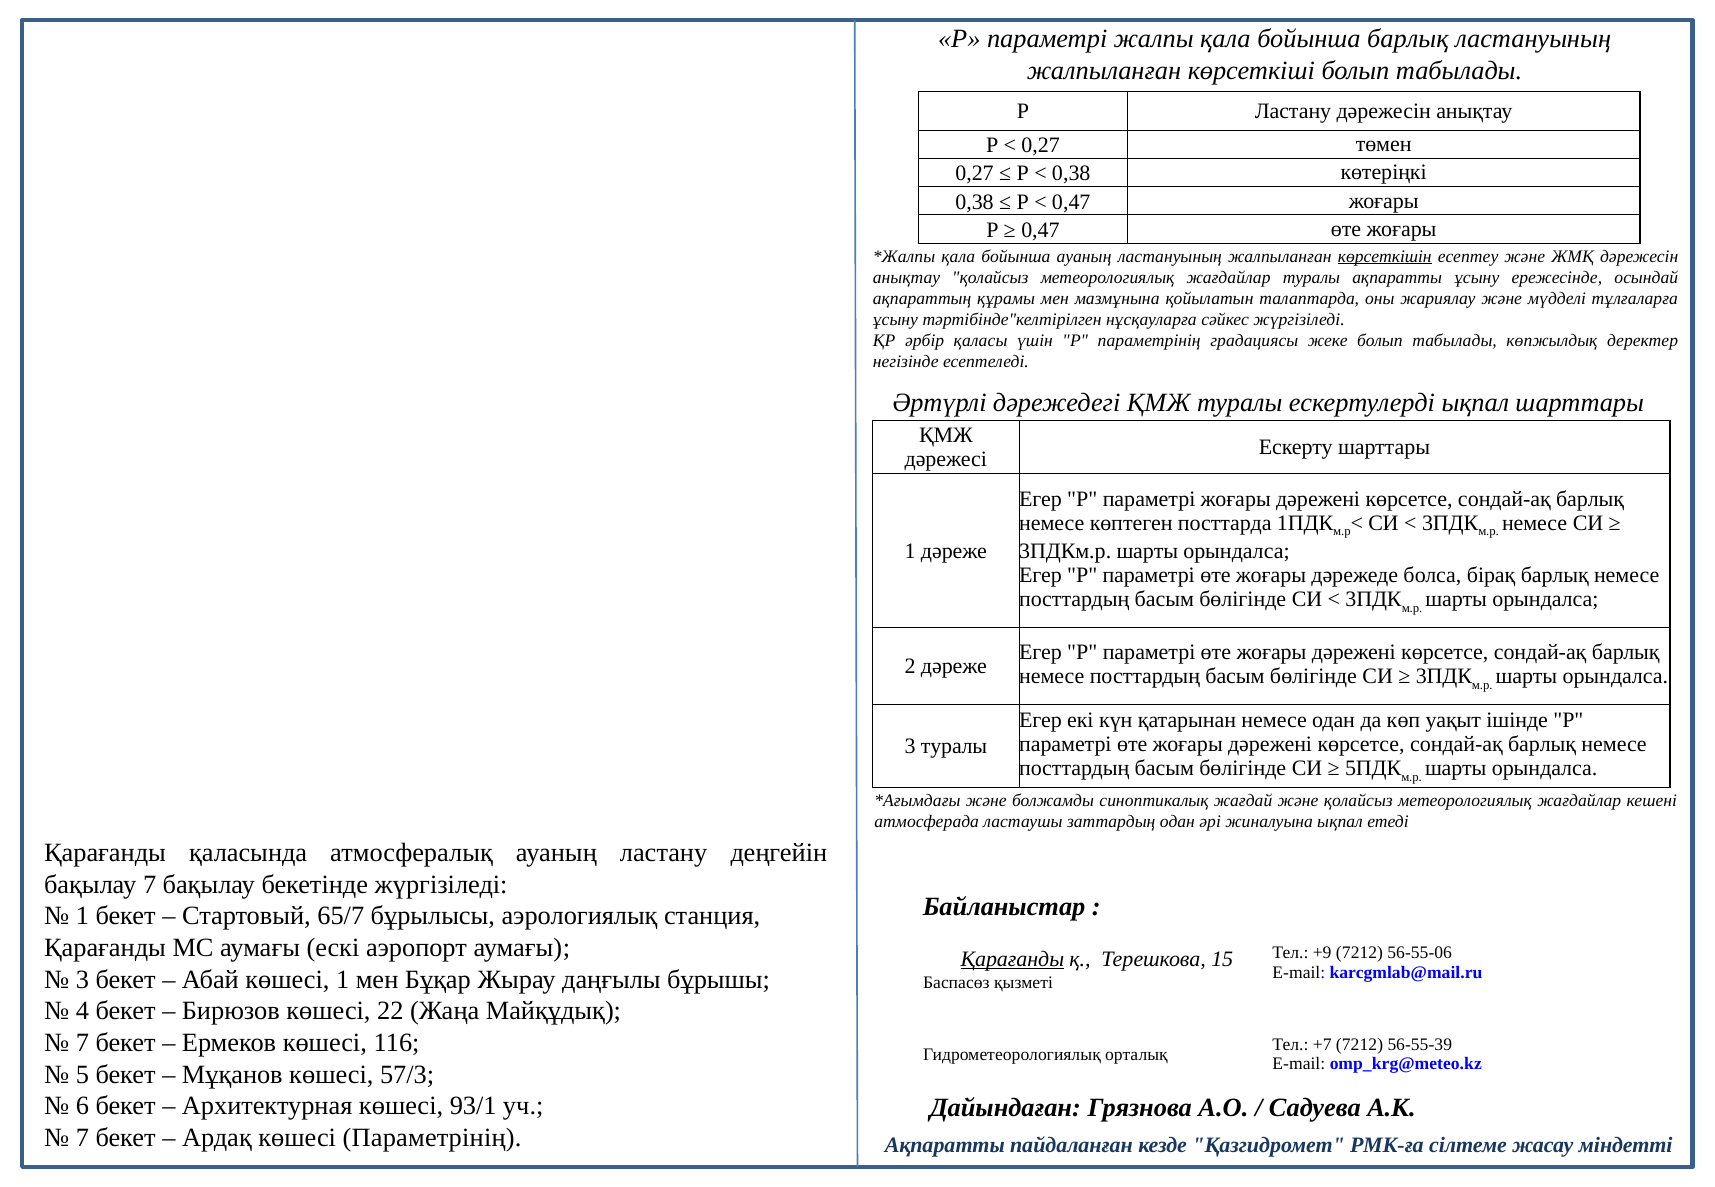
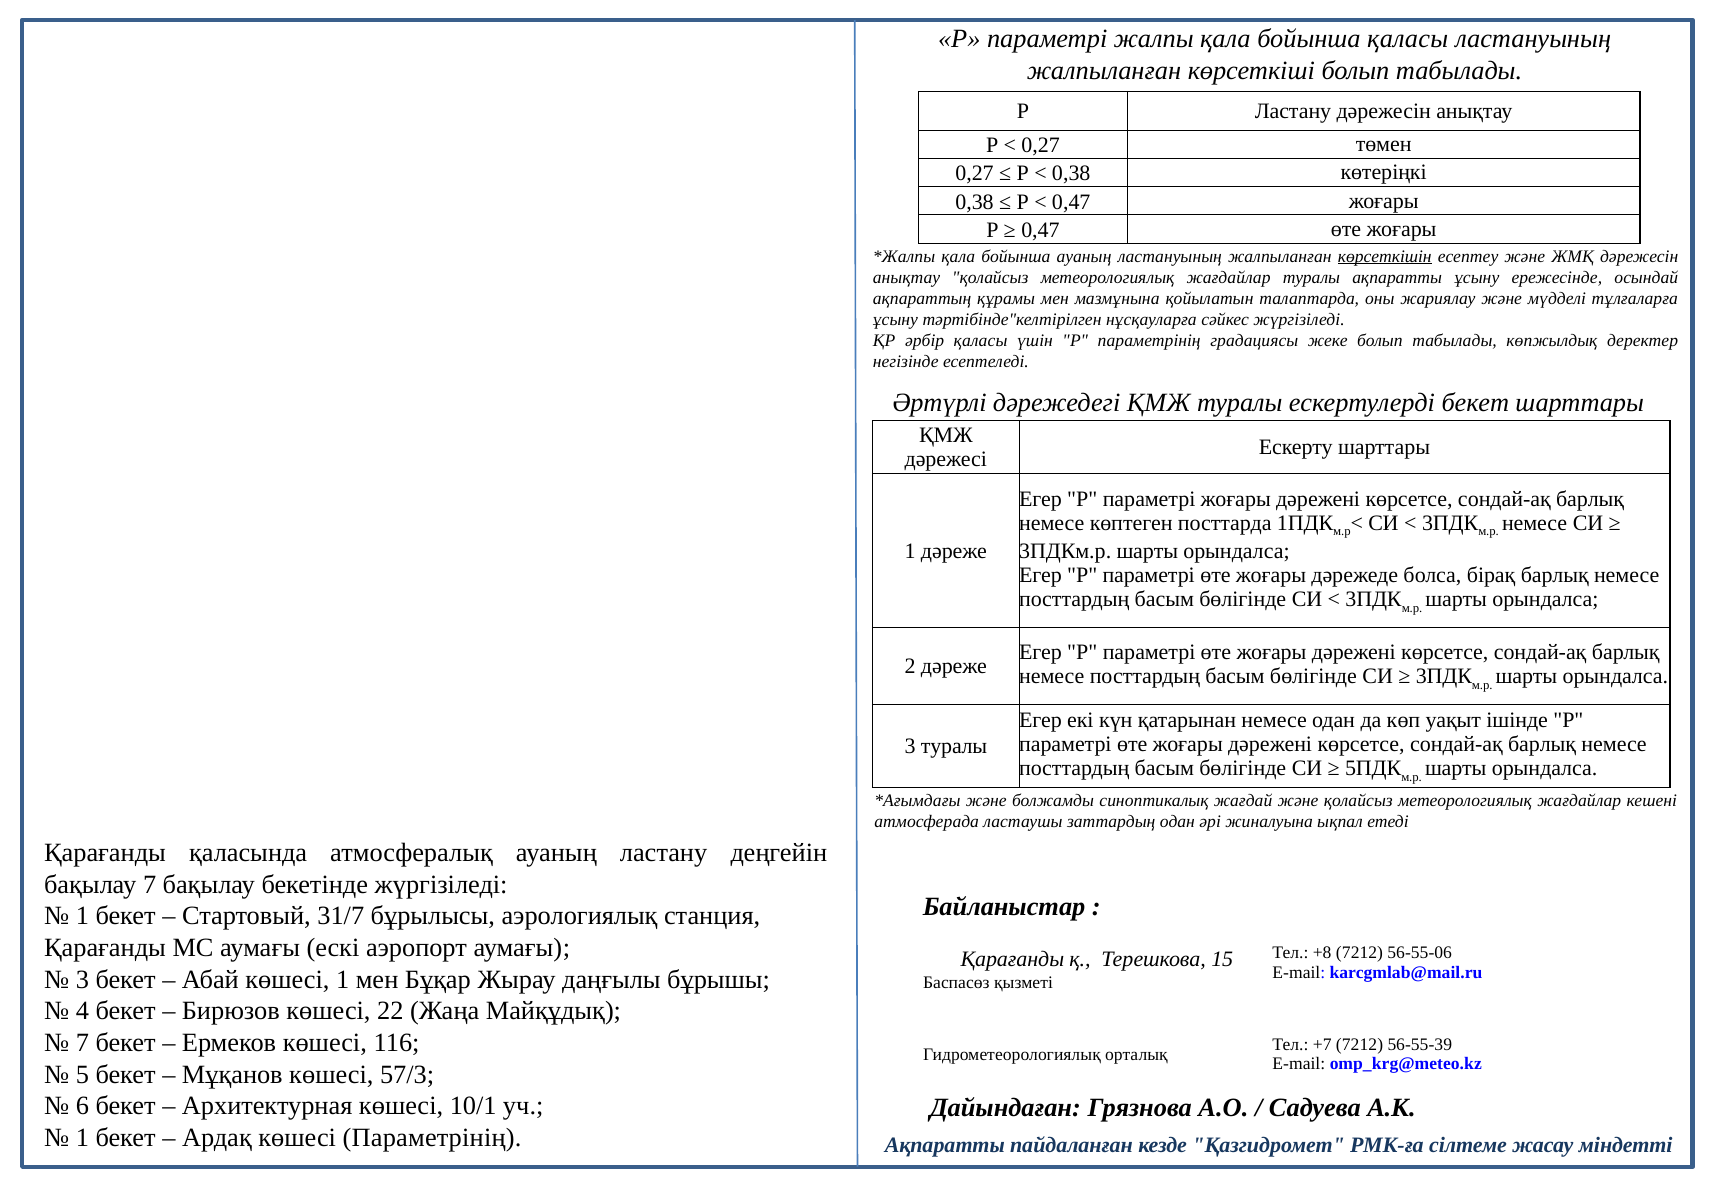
бойынша барлық: барлық -> қаласы
ескертулерді ықпал: ықпал -> бекет
65/7: 65/7 -> 31/7
+9: +9 -> +8
Қарағанды at (1012, 959) underline: present -> none
93/1: 93/1 -> 10/1
7 at (82, 1138): 7 -> 1
